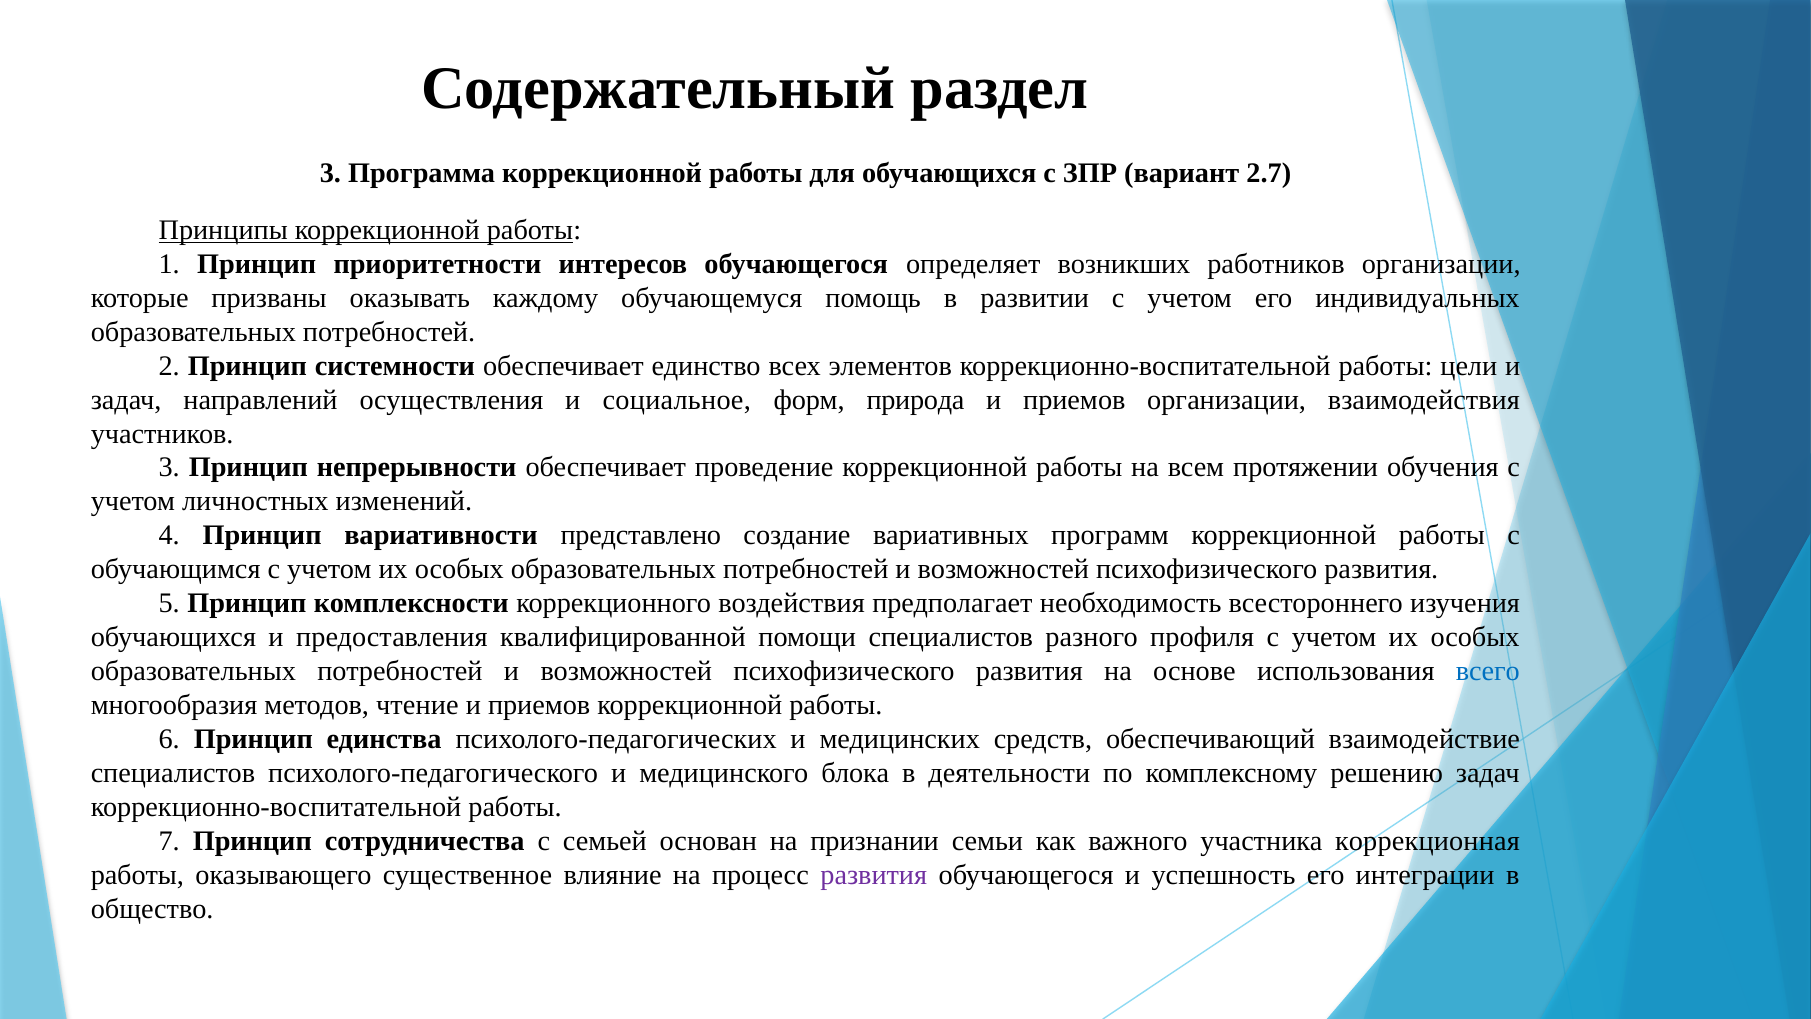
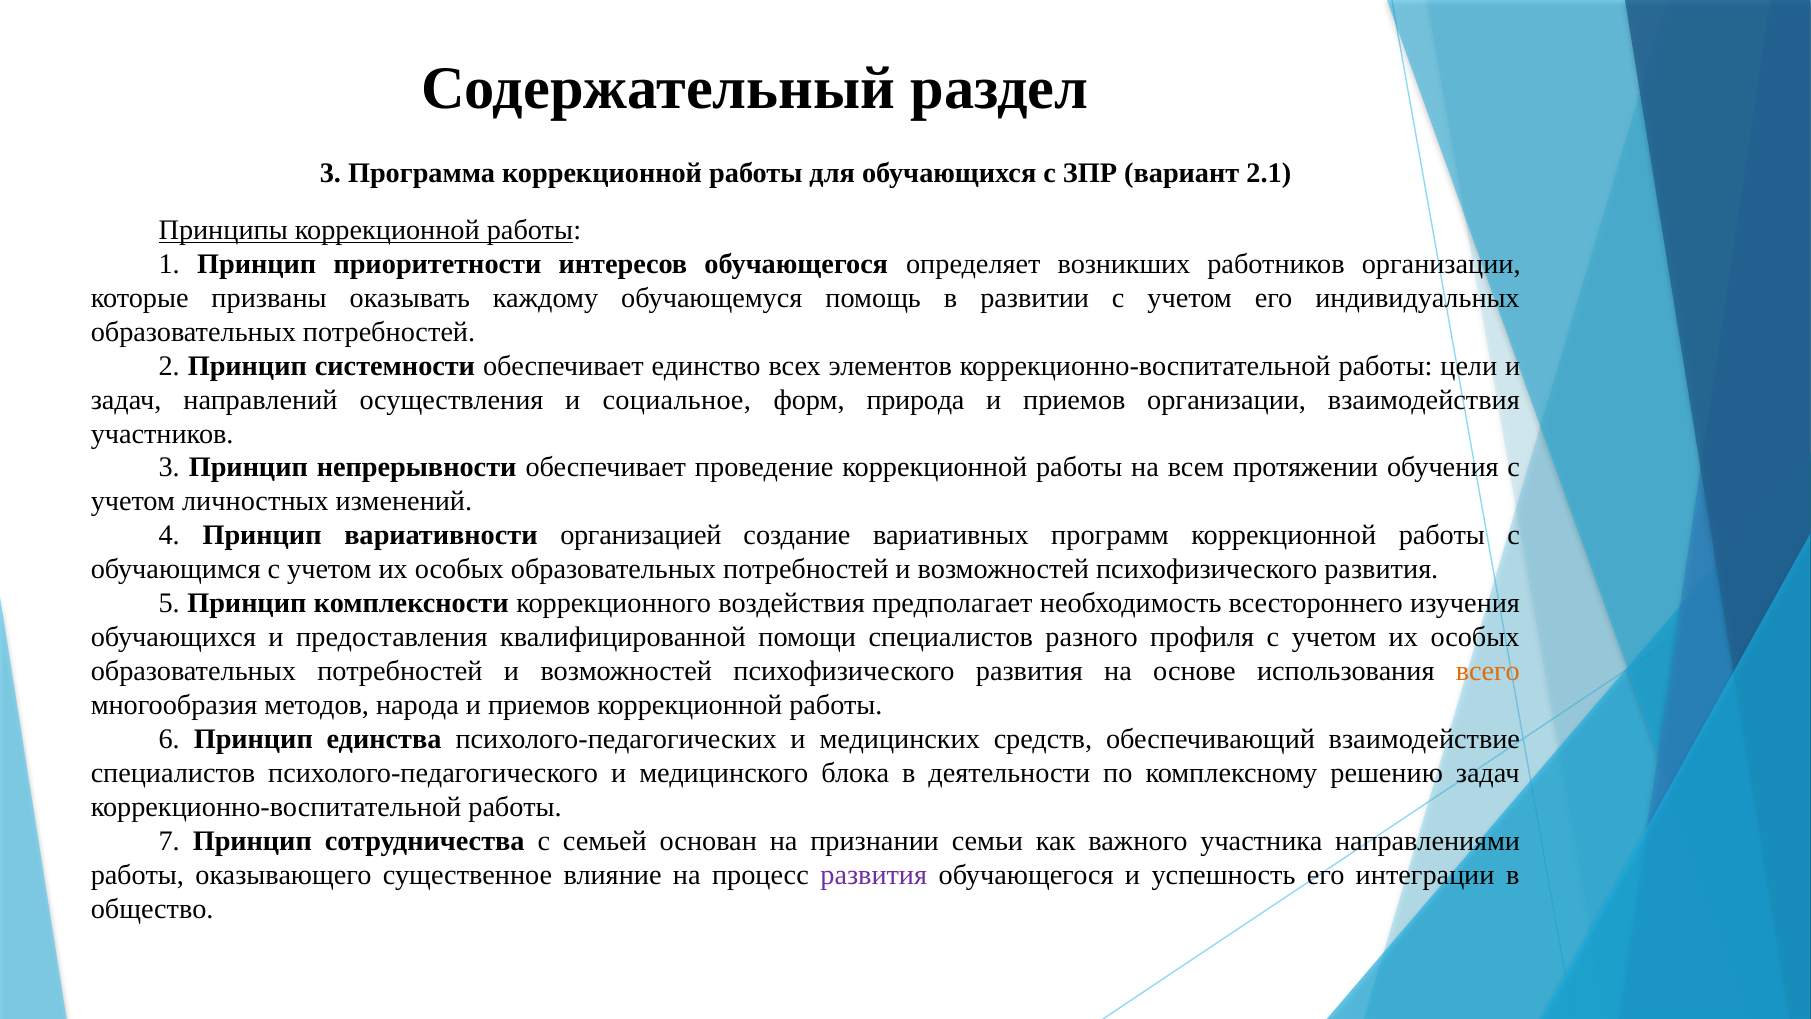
2.7: 2.7 -> 2.1
представлено: представлено -> организацией
всего colour: blue -> orange
чтение: чтение -> народа
коррекционная: коррекционная -> направлениями
